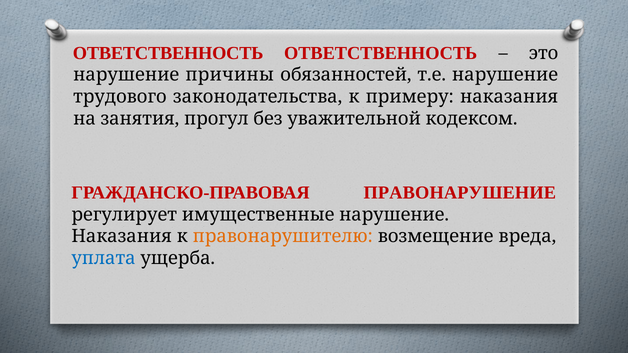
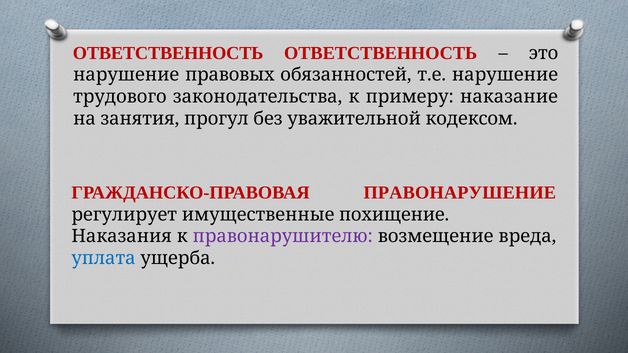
причины: причины -> правовых
примеру наказания: наказания -> наказание
имущественные нарушение: нарушение -> похищение
правонарушителю colour: orange -> purple
